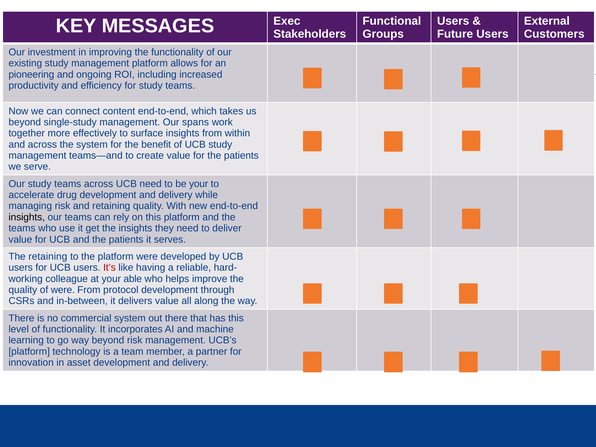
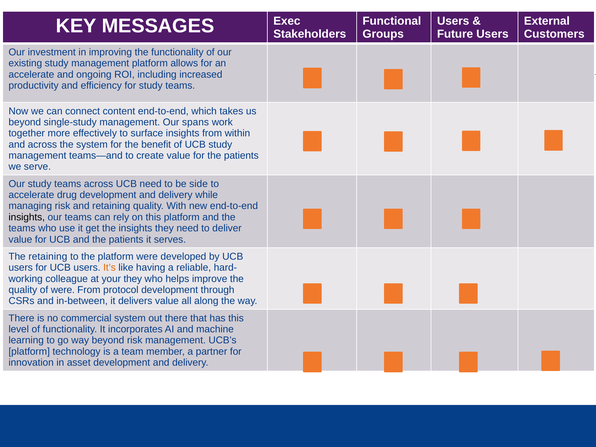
pioneering at (31, 74): pioneering -> accelerate
be your: your -> side
It’s colour: red -> orange
your able: able -> they
